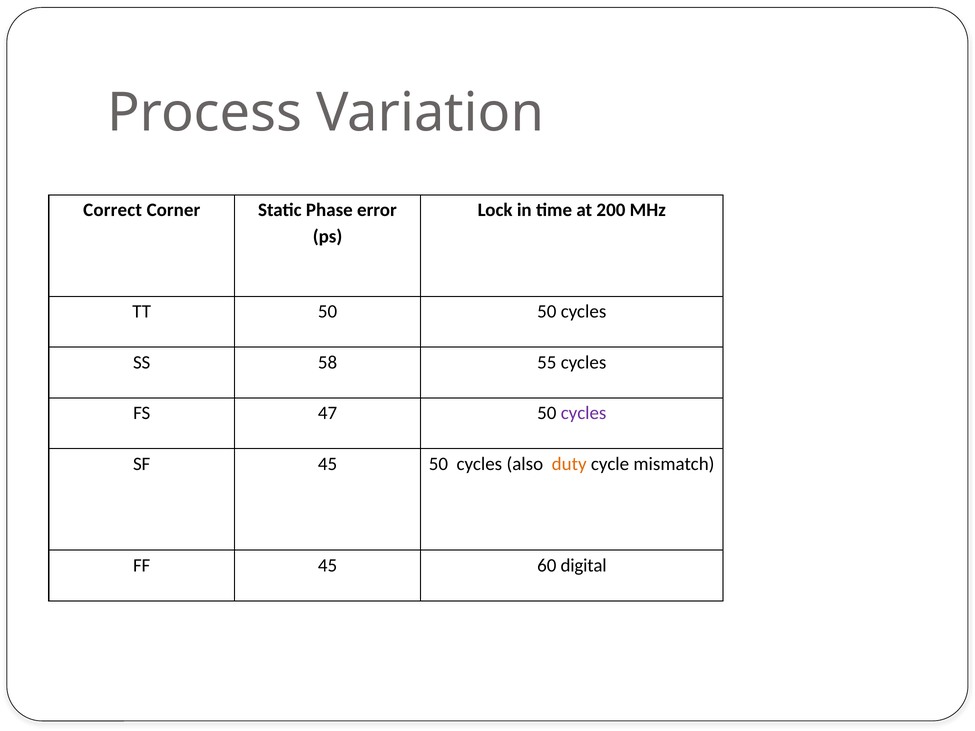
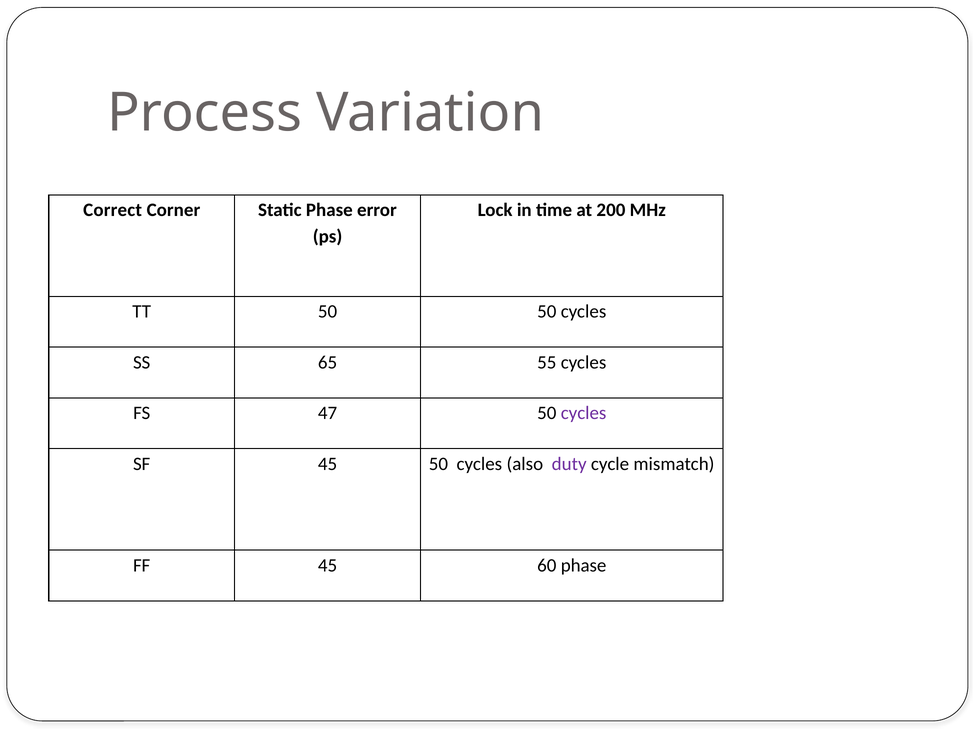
58: 58 -> 65
duty colour: orange -> purple
60 digital: digital -> phase
